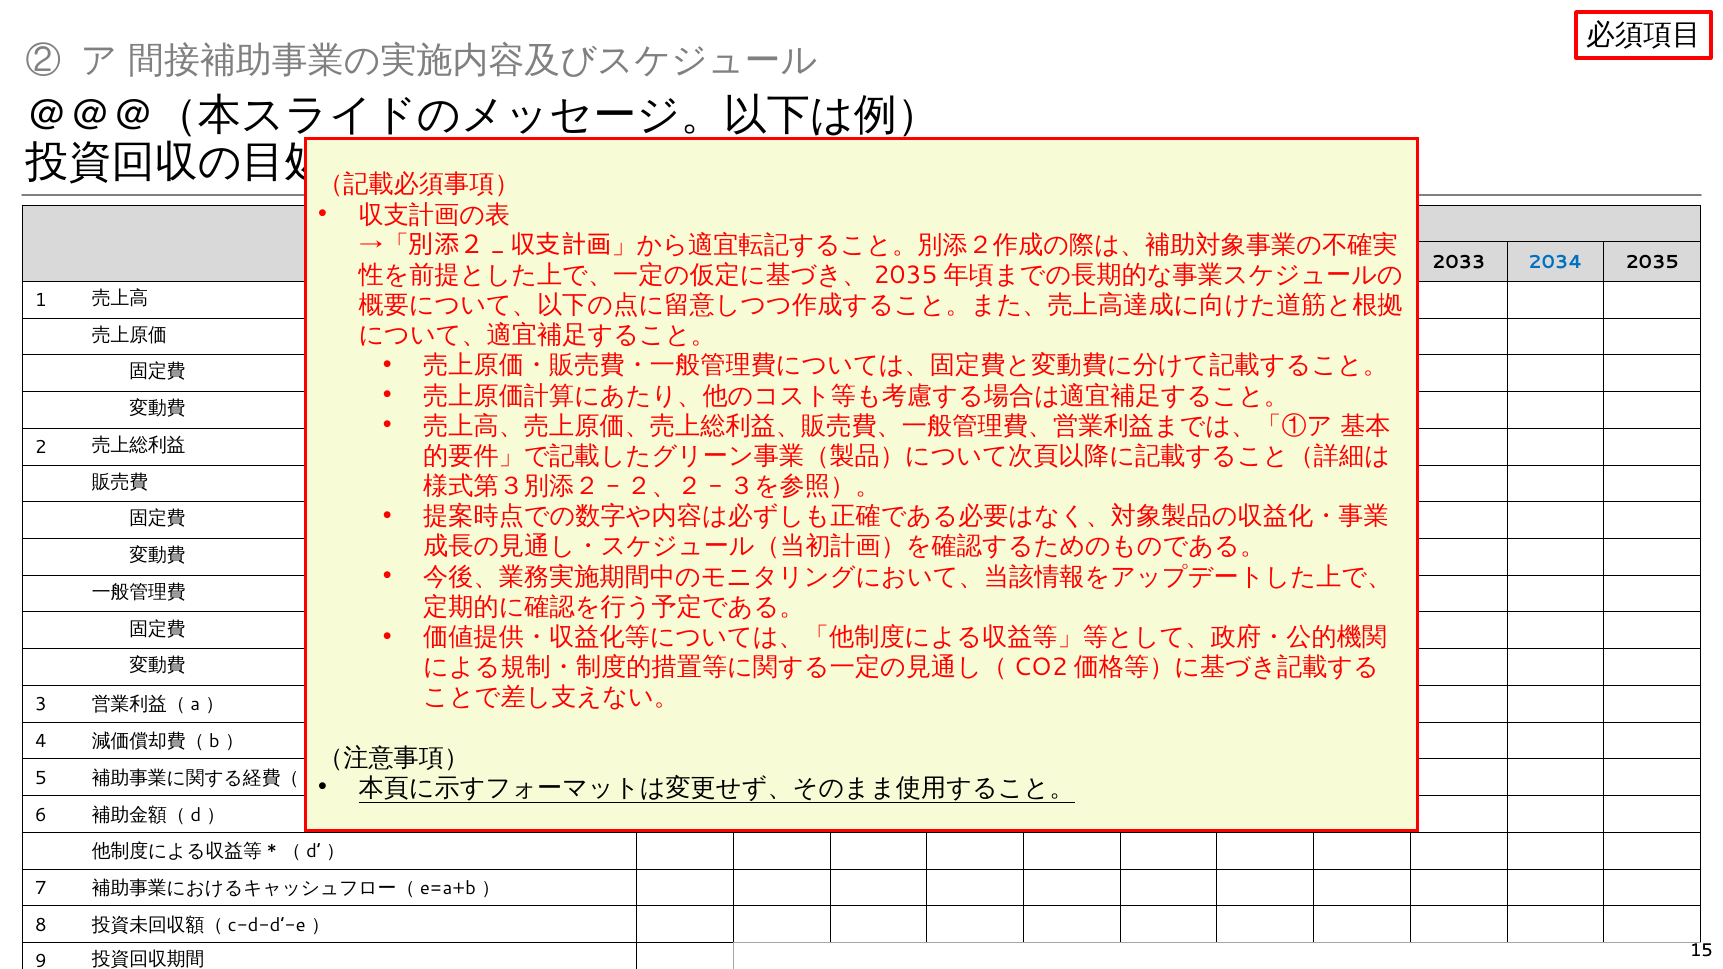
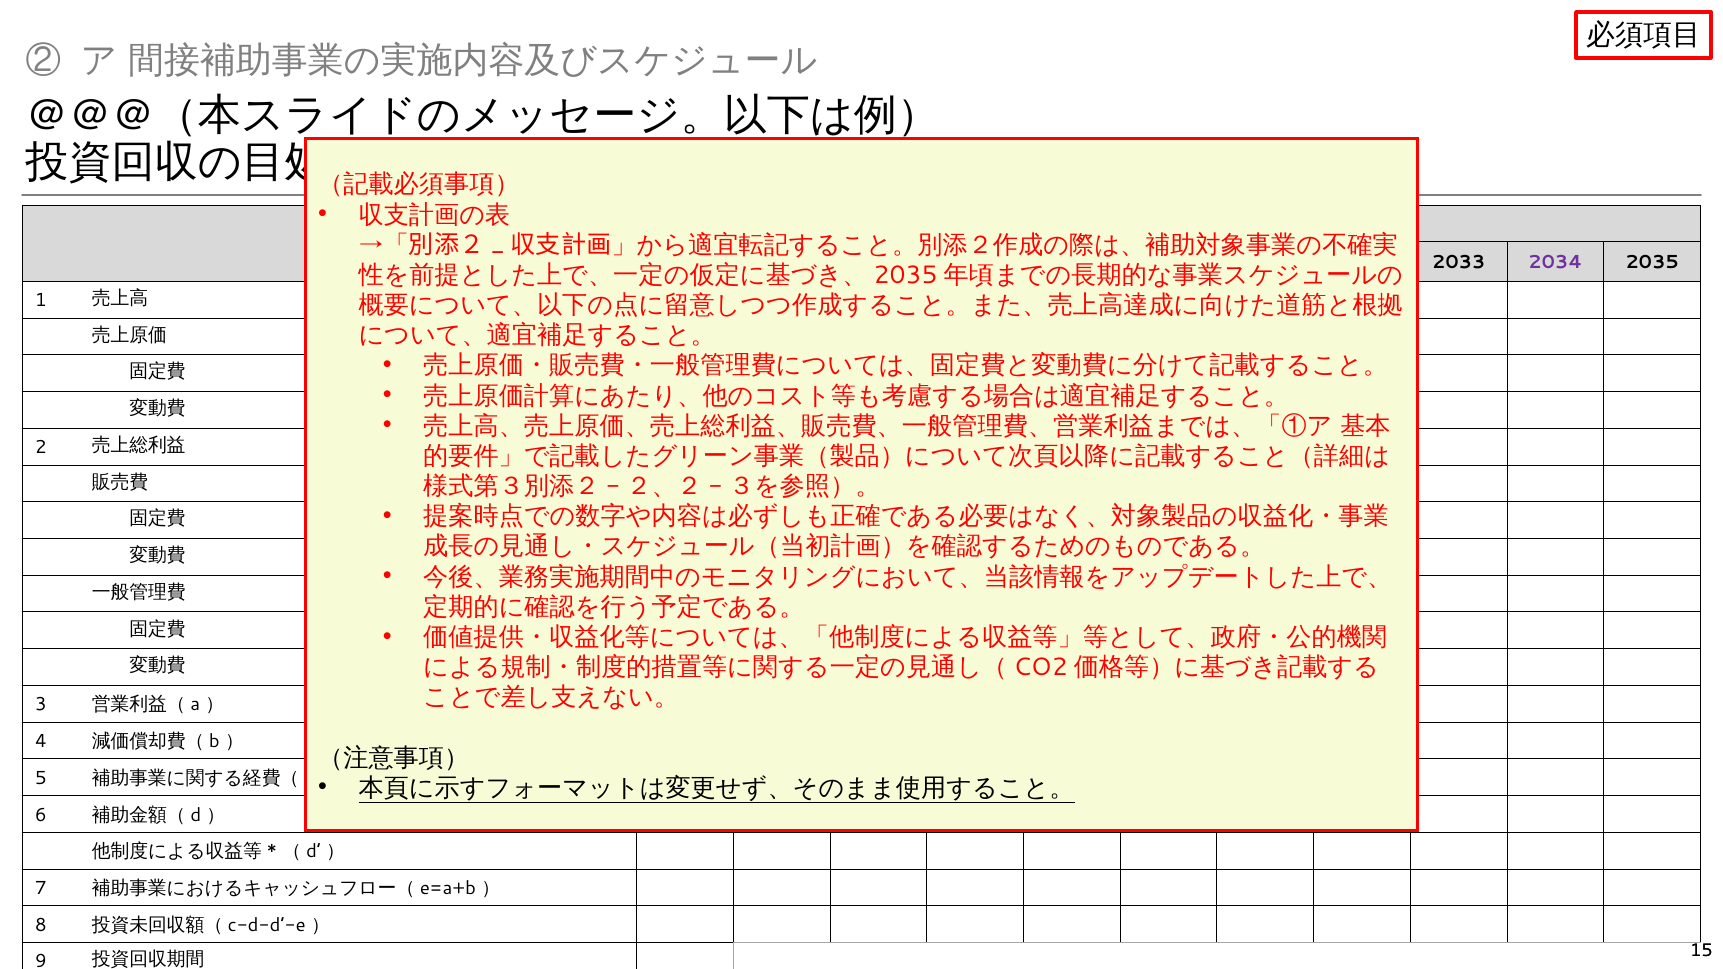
2034 colour: blue -> purple
